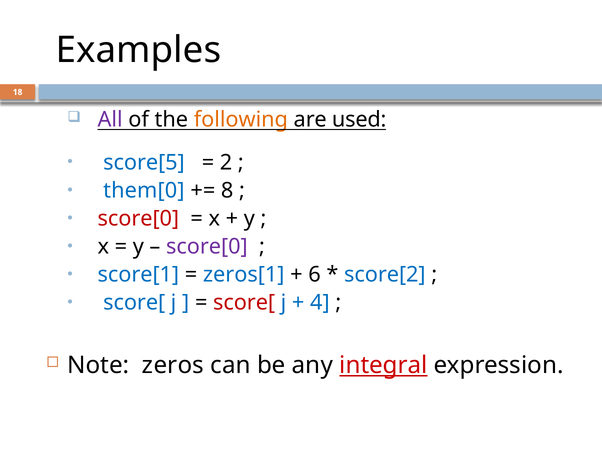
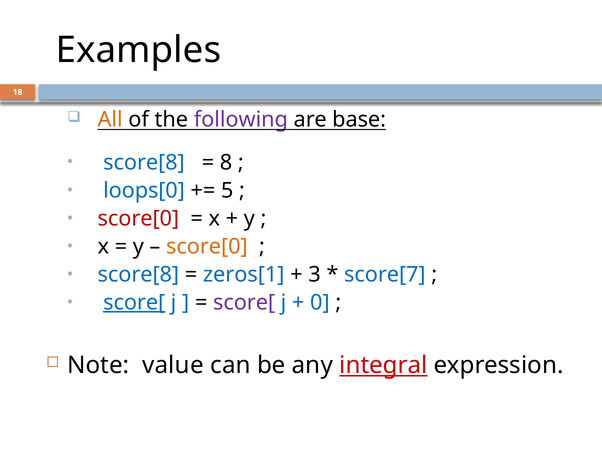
All colour: purple -> orange
following colour: orange -> purple
used: used -> base
score[5 at (144, 163): score[5 -> score[8
2: 2 -> 8
them[0: them[0 -> loops[0
8: 8 -> 5
score[0 at (207, 247) colour: purple -> orange
score[1 at (138, 275): score[1 -> score[8
6: 6 -> 3
score[2: score[2 -> score[7
score[ at (134, 303) underline: none -> present
score[ at (244, 303) colour: red -> purple
4: 4 -> 0
zeros: zeros -> value
